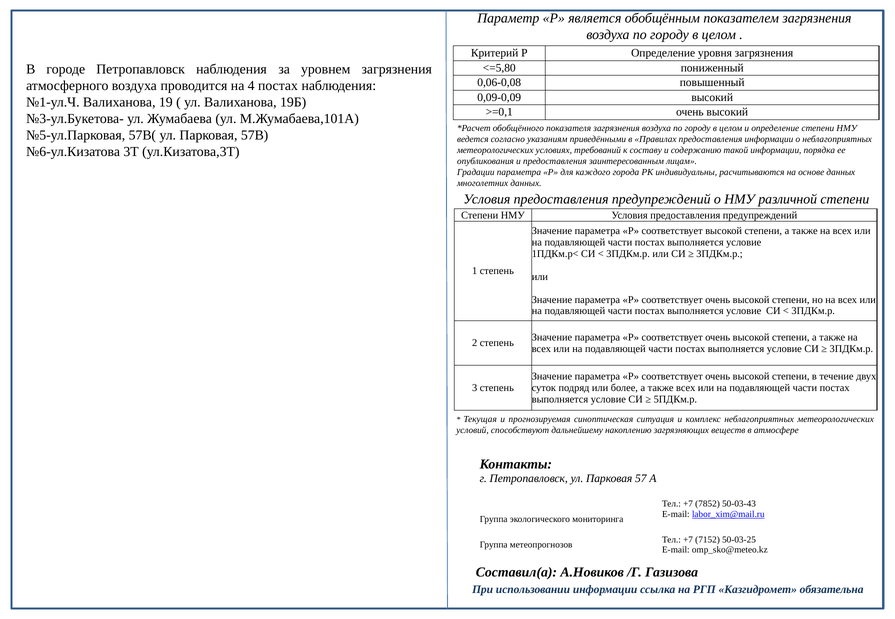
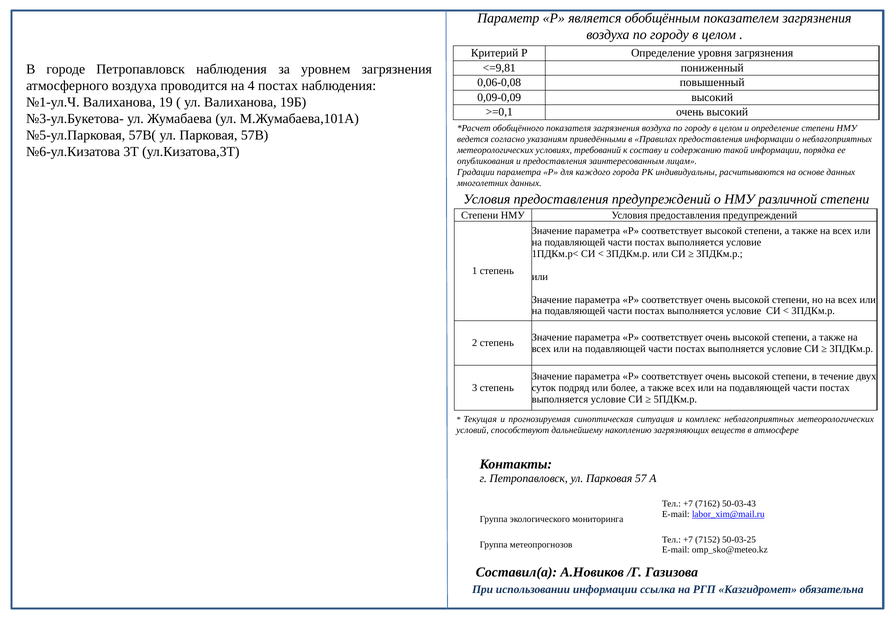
<=5,80: <=5,80 -> <=9,81
7852: 7852 -> 7162
